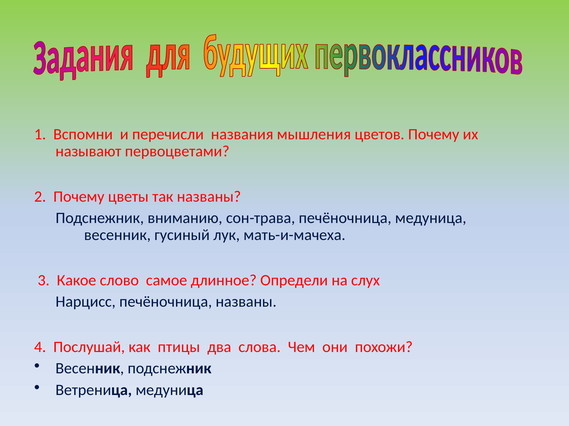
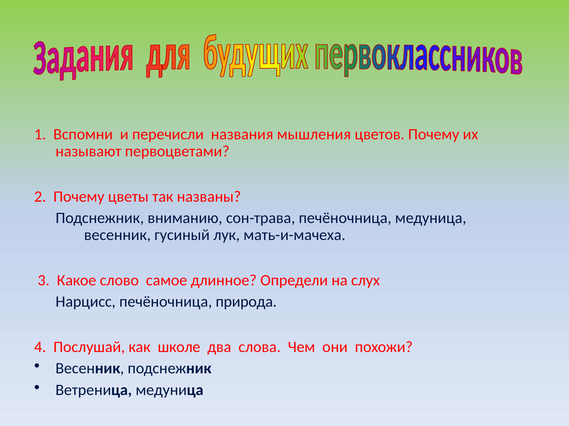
печёночница названы: названы -> природа
птицы: птицы -> школе
